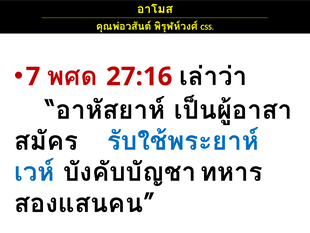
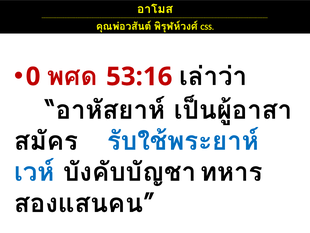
7: 7 -> 0
27:16: 27:16 -> 53:16
